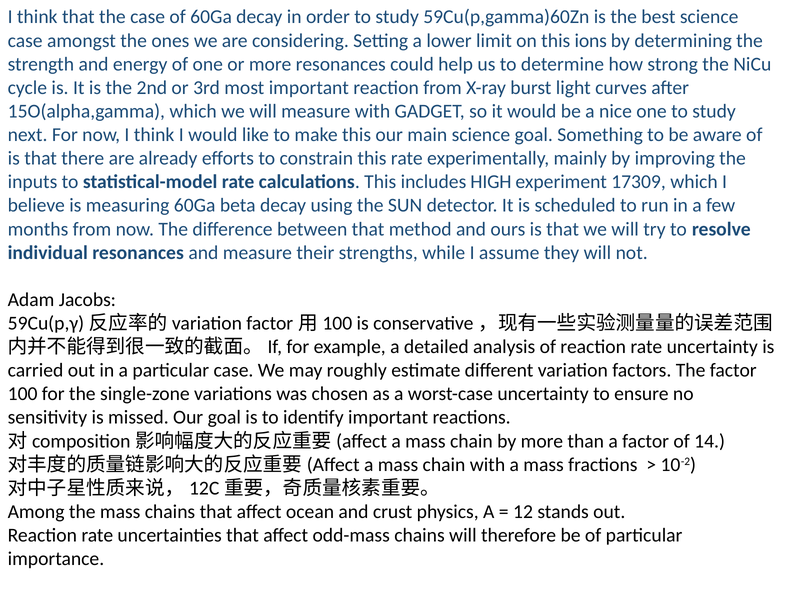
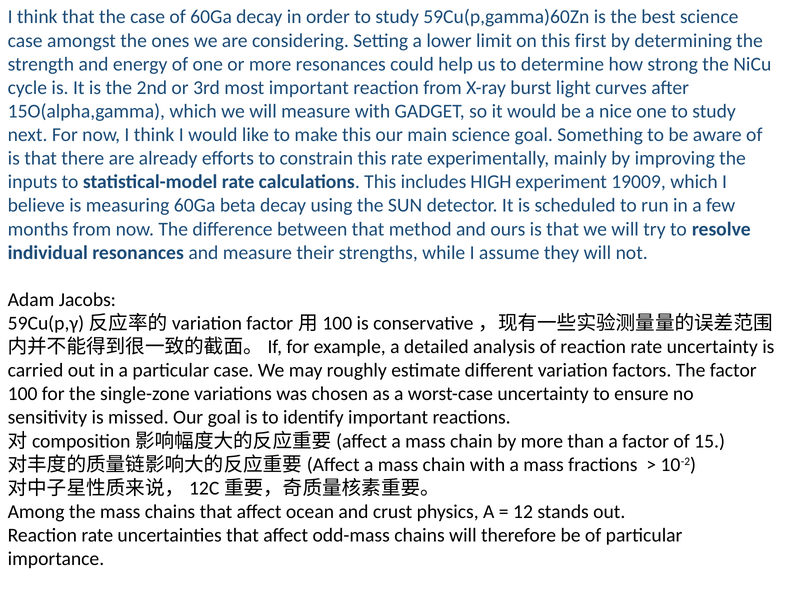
ions: ions -> first
17309: 17309 -> 19009
14: 14 -> 15
